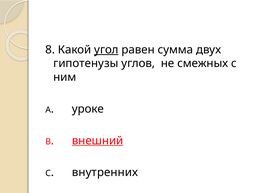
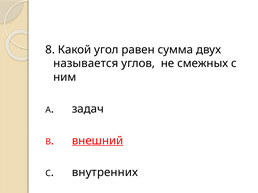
угол underline: present -> none
гипотенузы: гипотенузы -> называется
уроке: уроке -> задач
